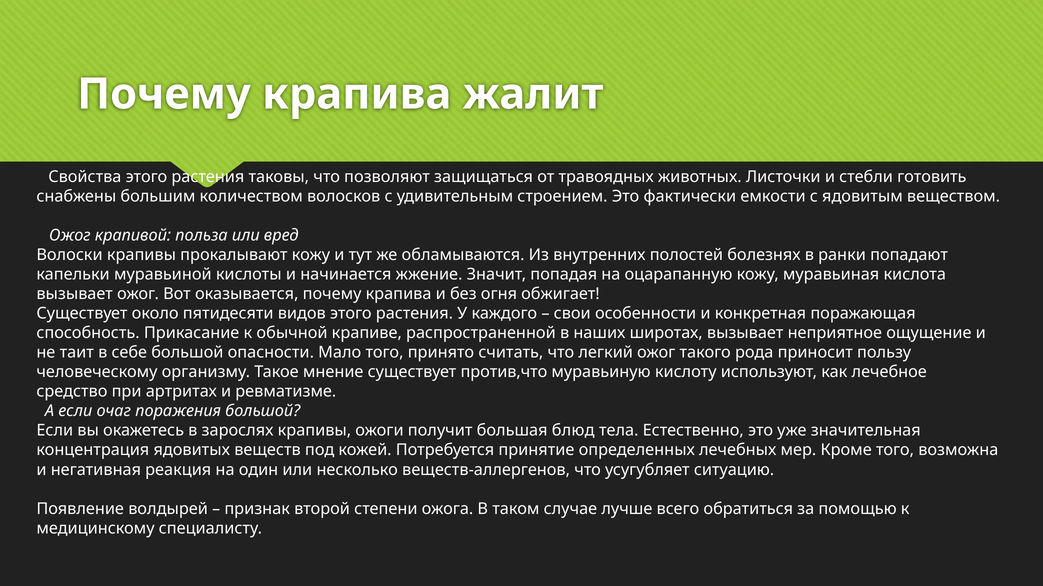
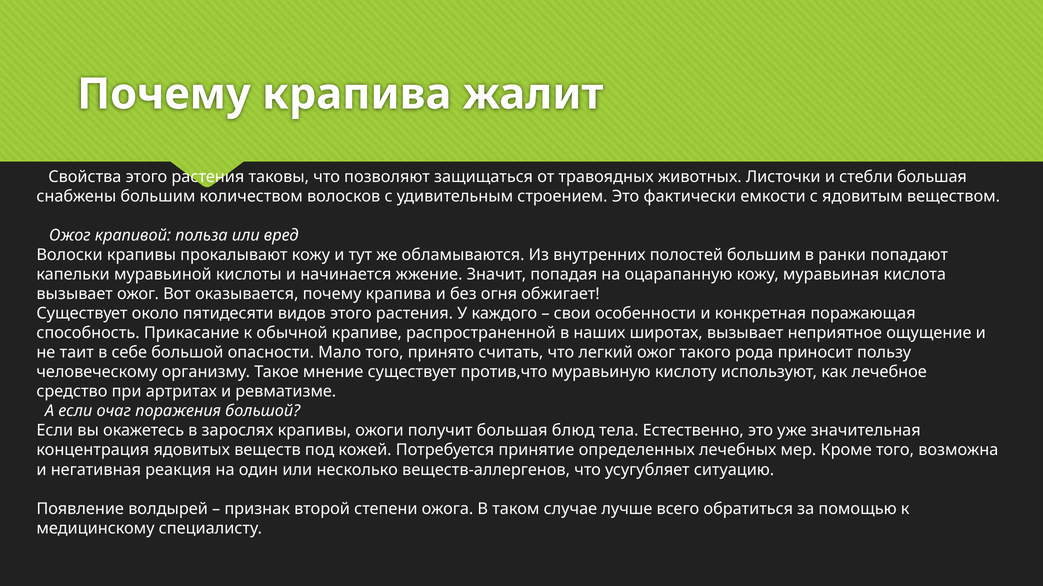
стебли готовить: готовить -> большая
полостей болезнях: болезнях -> большим
